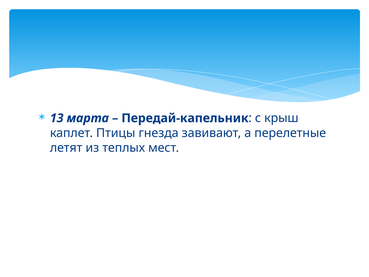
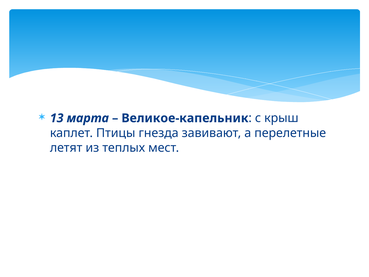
Передай-капельник: Передай-капельник -> Великое-капельник
